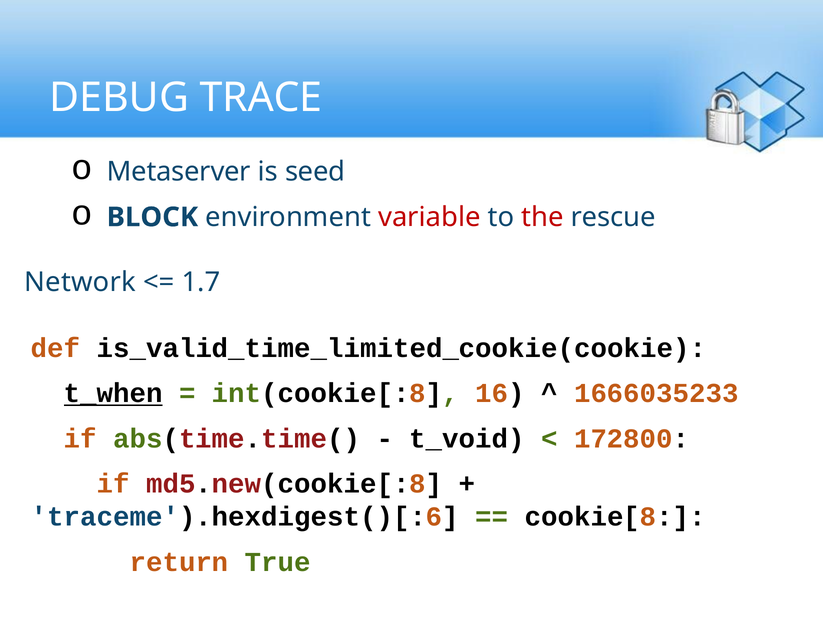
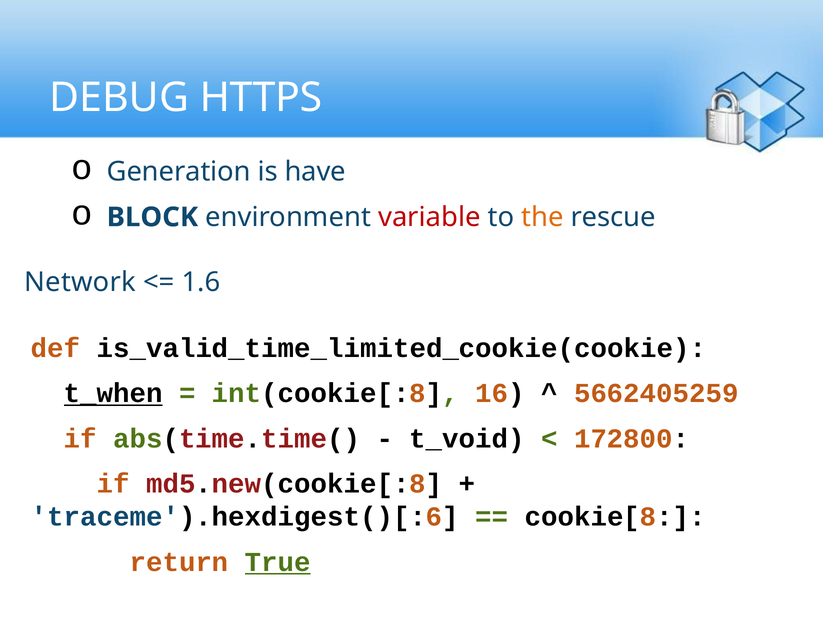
TRACE: TRACE -> HTTPS
Metaserver: Metaserver -> Generation
seed: seed -> have
the colour: red -> orange
1.7: 1.7 -> 1.6
1666035233: 1666035233 -> 5662405259
True underline: none -> present
